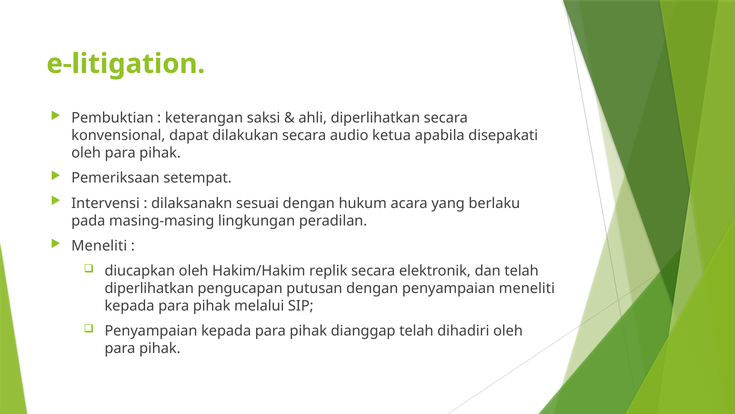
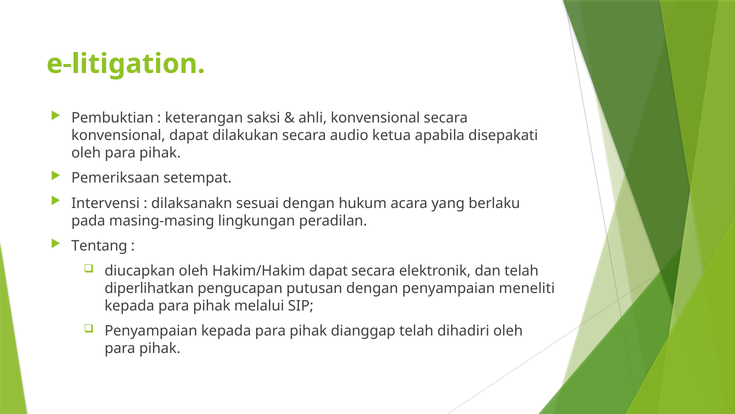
ahli diperlihatkan: diperlihatkan -> konvensional
Meneliti at (99, 246): Meneliti -> Tentang
Hakim/Hakim replik: replik -> dapat
